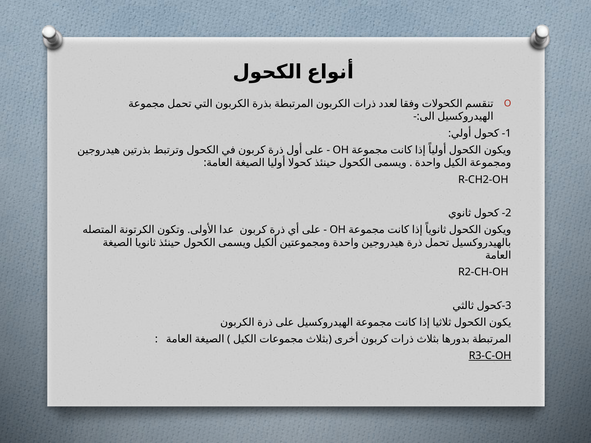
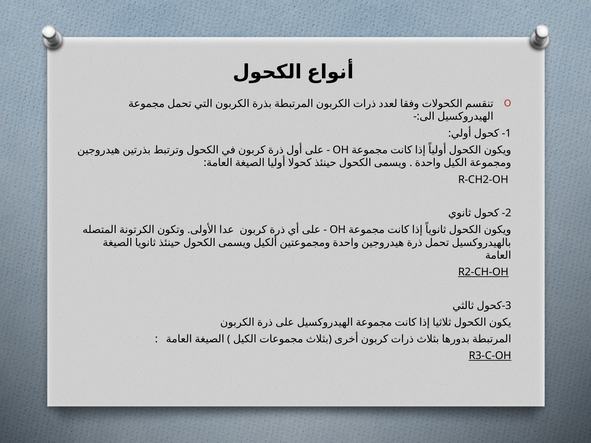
R2-CH-OH underline: none -> present
